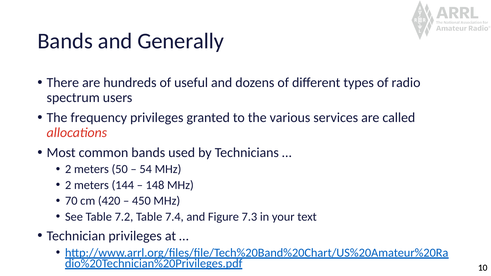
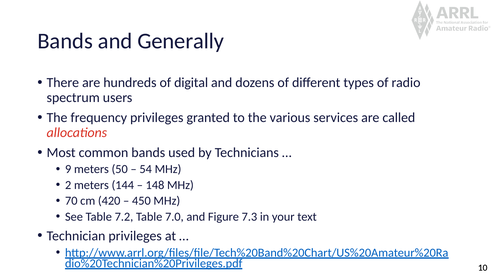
useful: useful -> digital
2 at (68, 169): 2 -> 9
7.4: 7.4 -> 7.0
